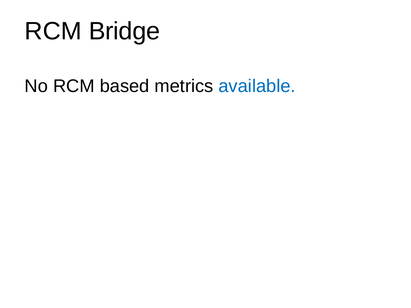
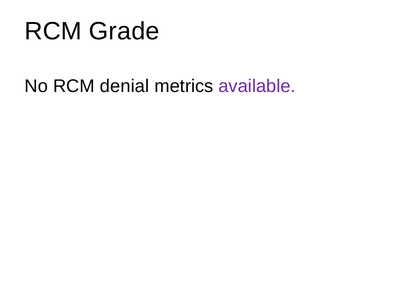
Bridge: Bridge -> Grade
based: based -> denial
available colour: blue -> purple
